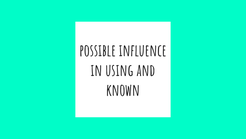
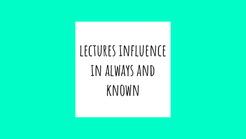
possible: possible -> lectures
using: using -> always
